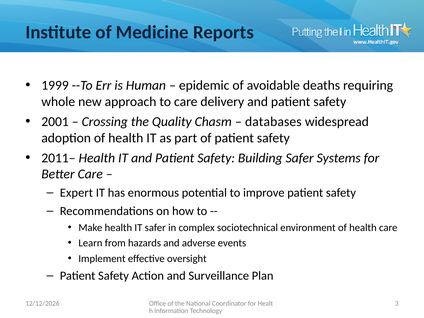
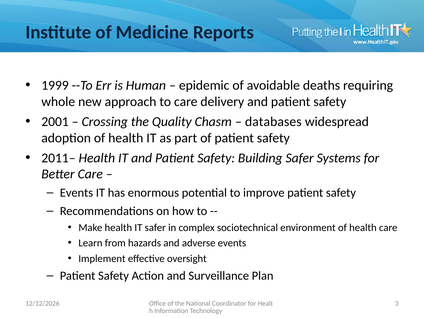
Expert at (76, 193): Expert -> Events
